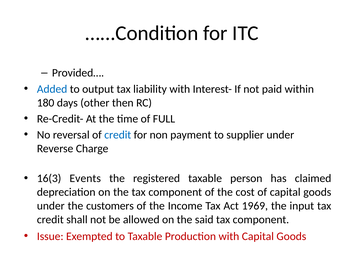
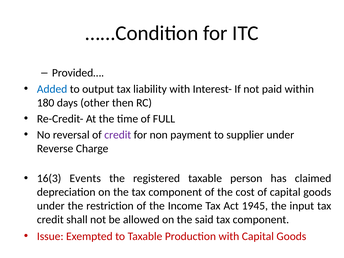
credit at (118, 135) colour: blue -> purple
customers: customers -> restriction
1969: 1969 -> 1945
